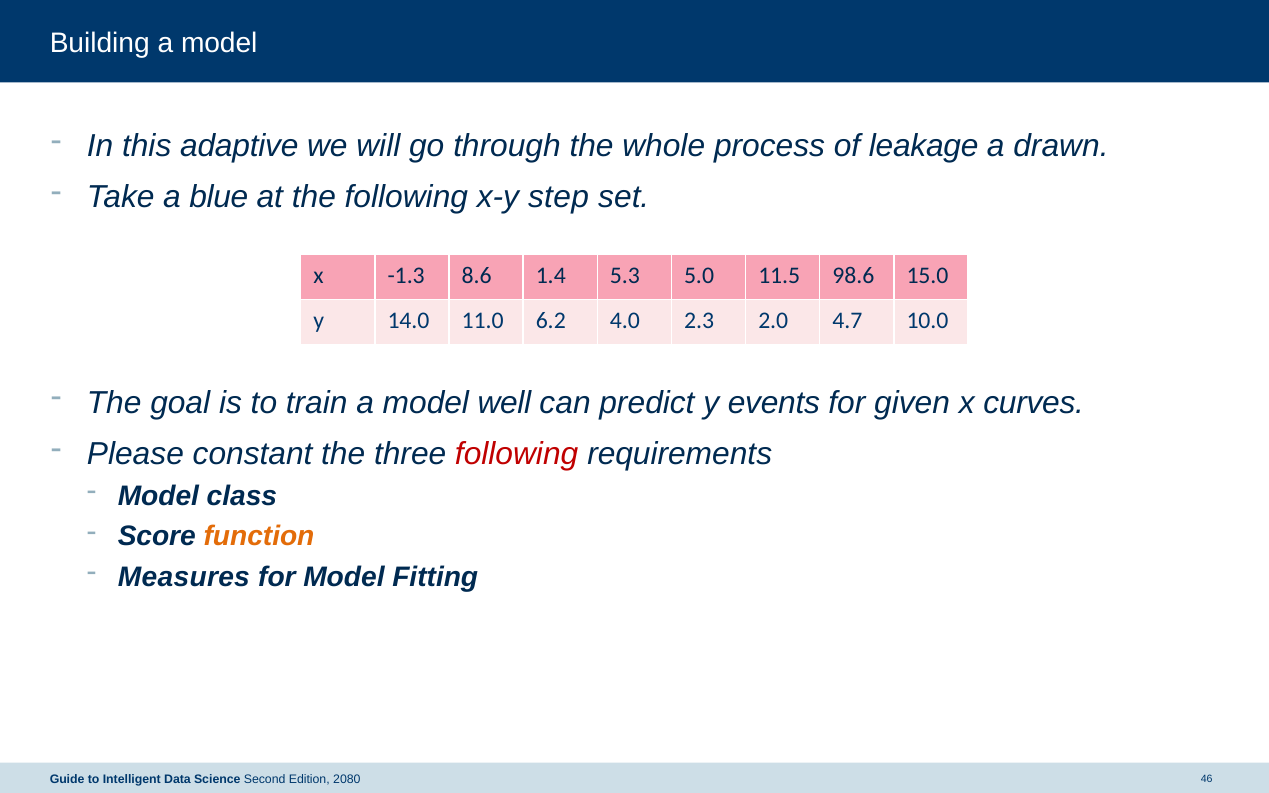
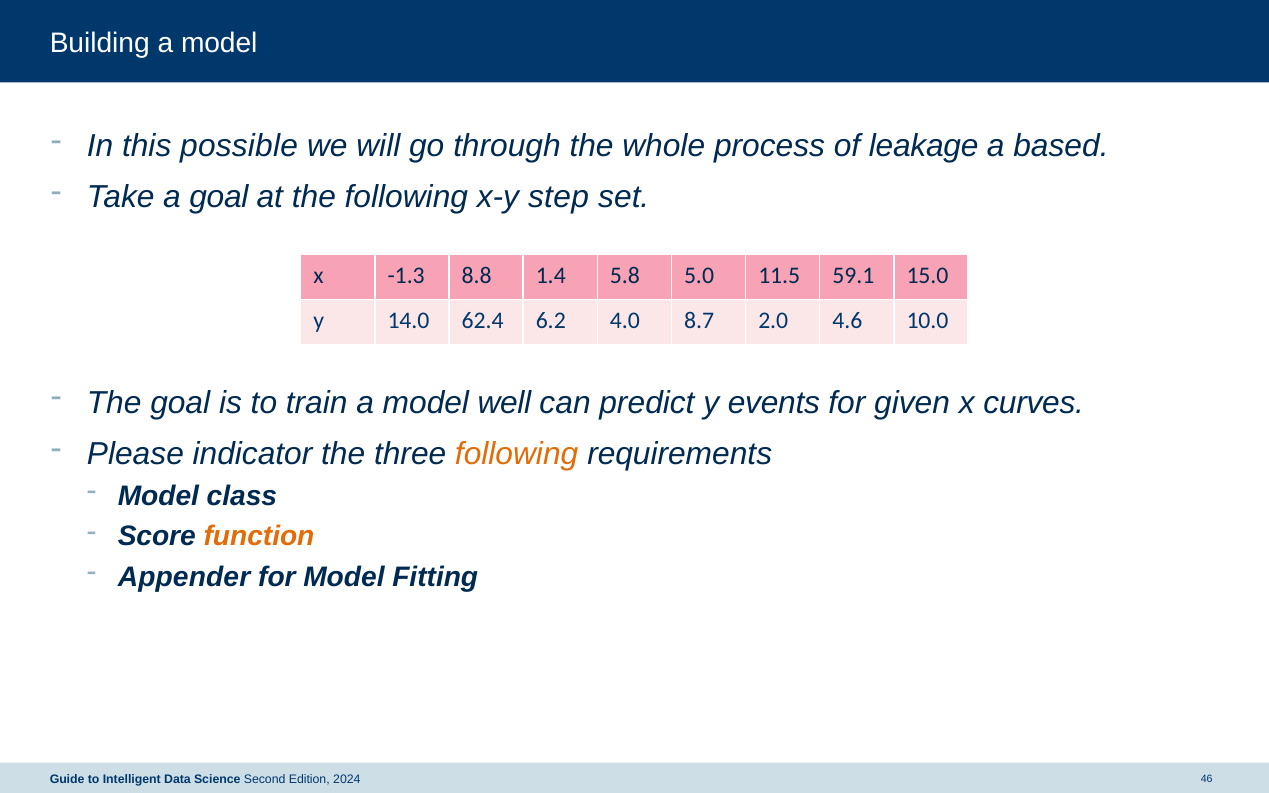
adaptive: adaptive -> possible
drawn: drawn -> based
a blue: blue -> goal
8.6: 8.6 -> 8.8
5.3: 5.3 -> 5.8
98.6: 98.6 -> 59.1
11.0: 11.0 -> 62.4
2.3: 2.3 -> 8.7
4.7: 4.7 -> 4.6
constant: constant -> indicator
following at (517, 454) colour: red -> orange
Measures: Measures -> Appender
2080: 2080 -> 2024
